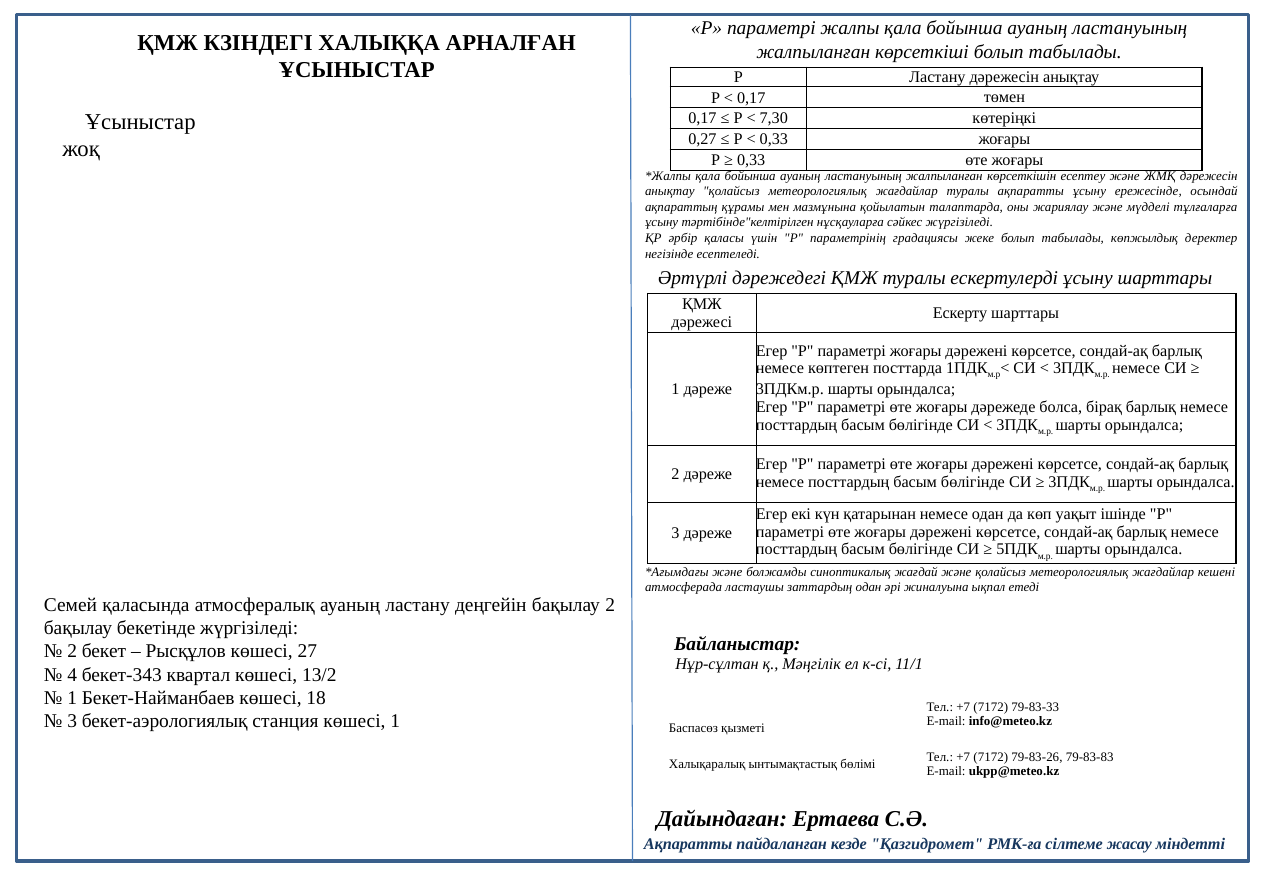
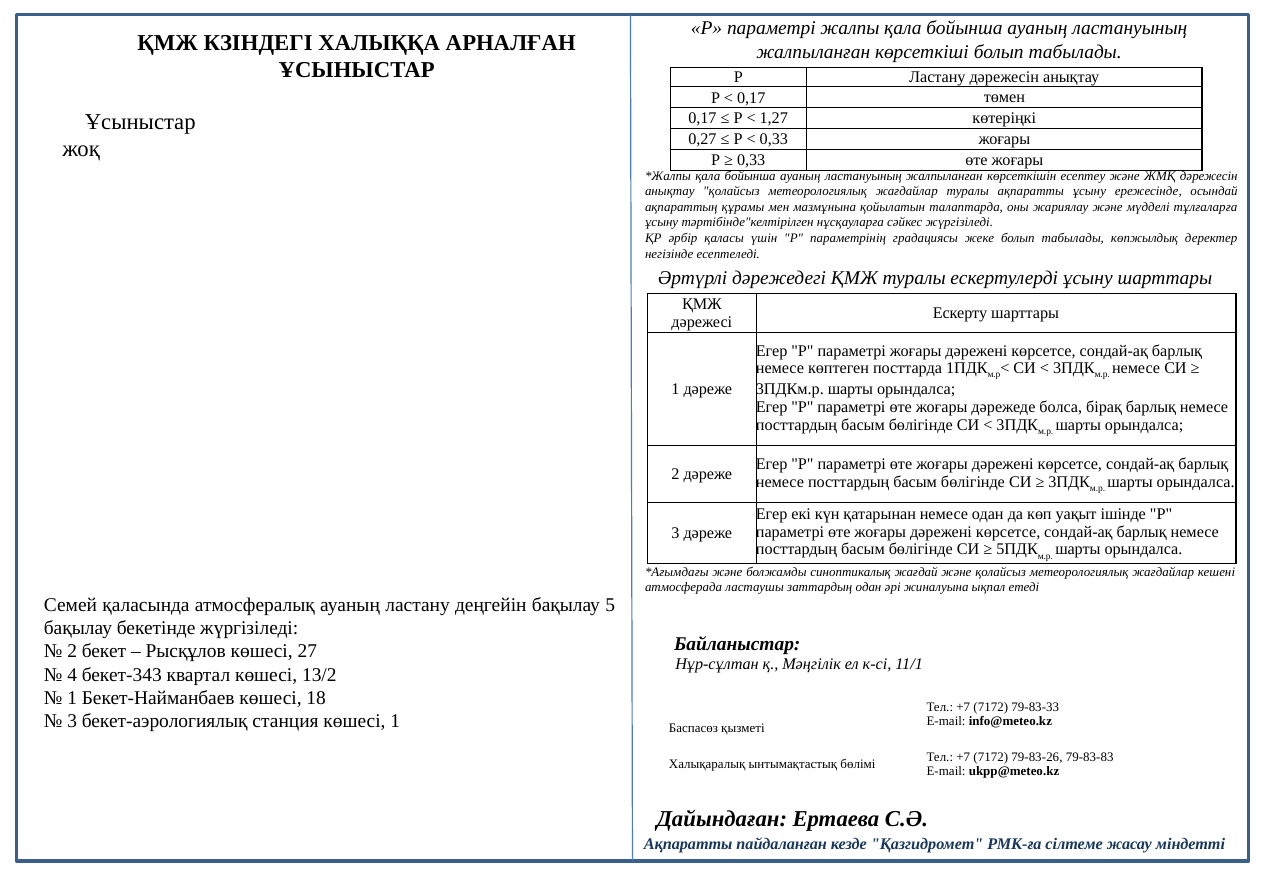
7,30: 7,30 -> 1,27
бақылау 2: 2 -> 5
